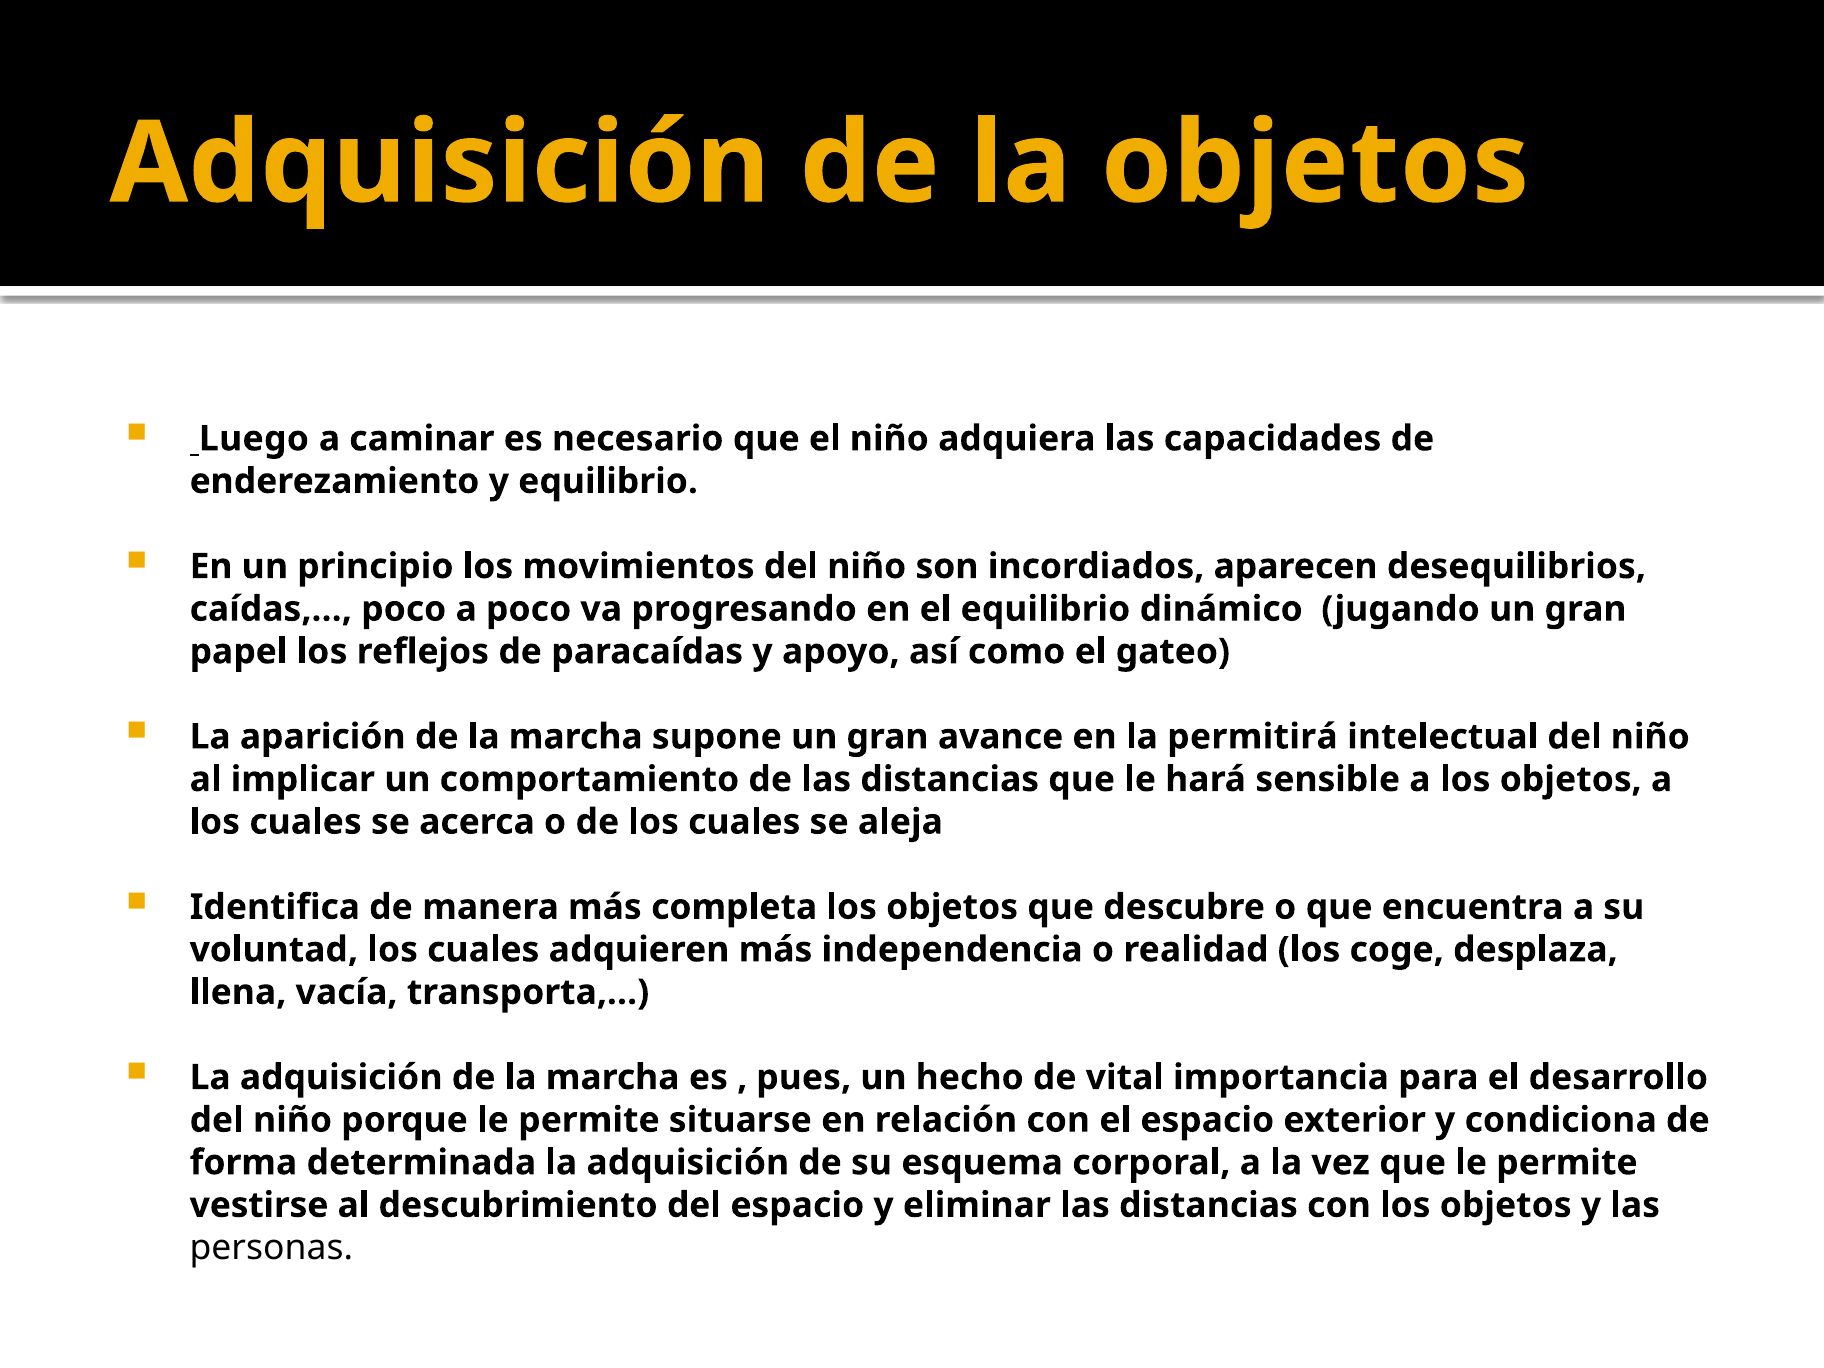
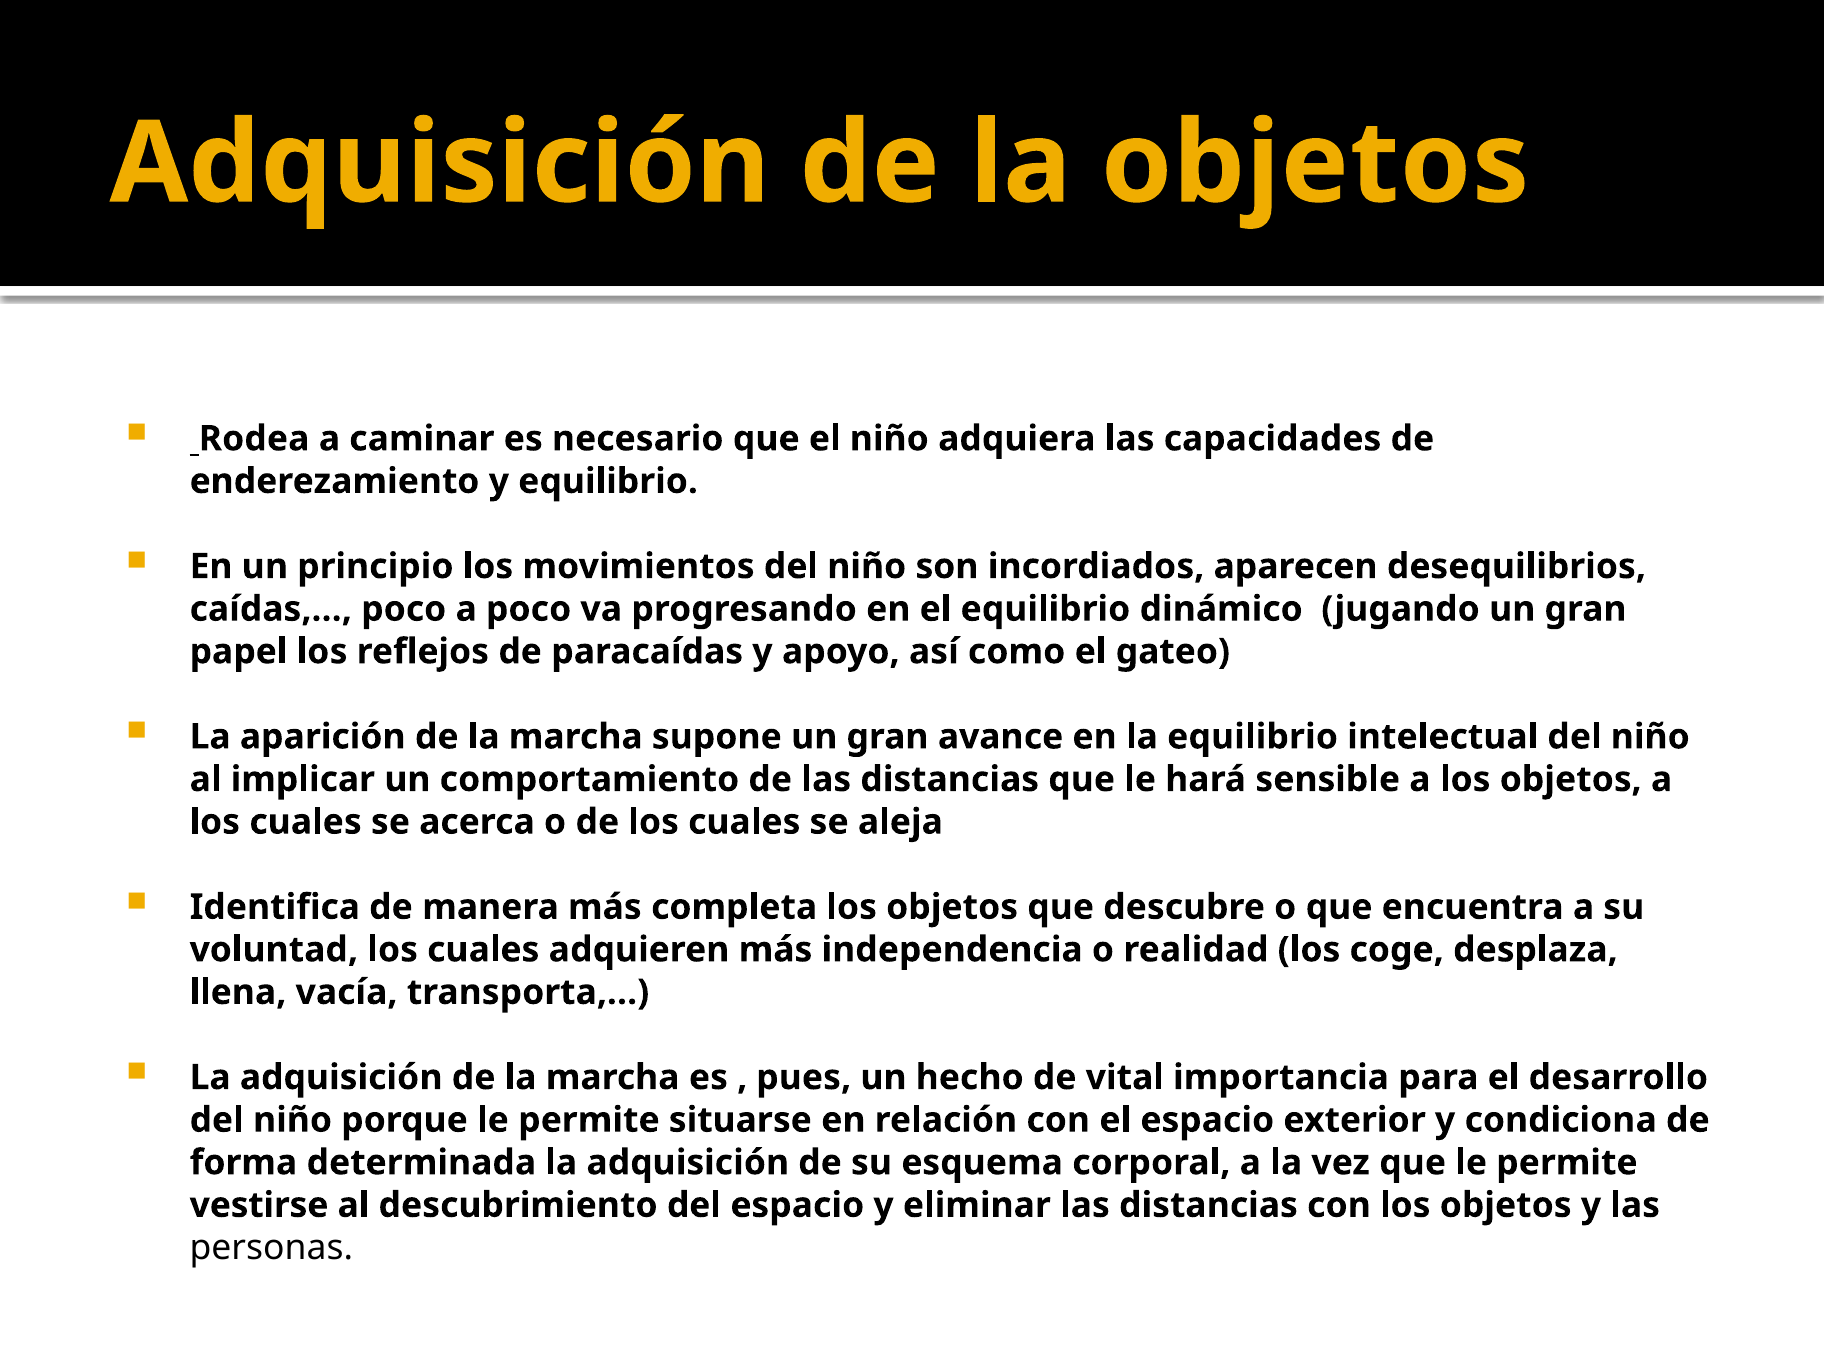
Luego: Luego -> Rodea
la permitirá: permitirá -> equilibrio
